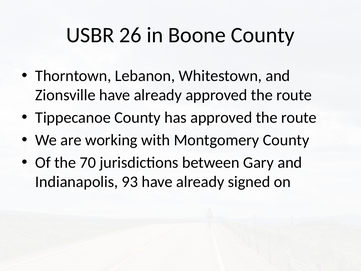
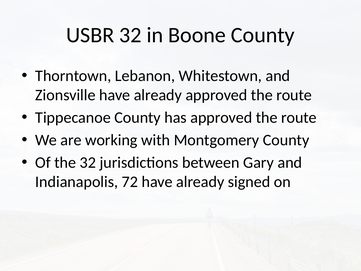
USBR 26: 26 -> 32
the 70: 70 -> 32
93: 93 -> 72
